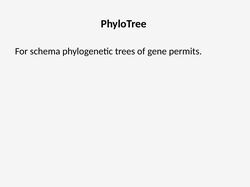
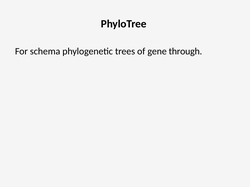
permits: permits -> through
